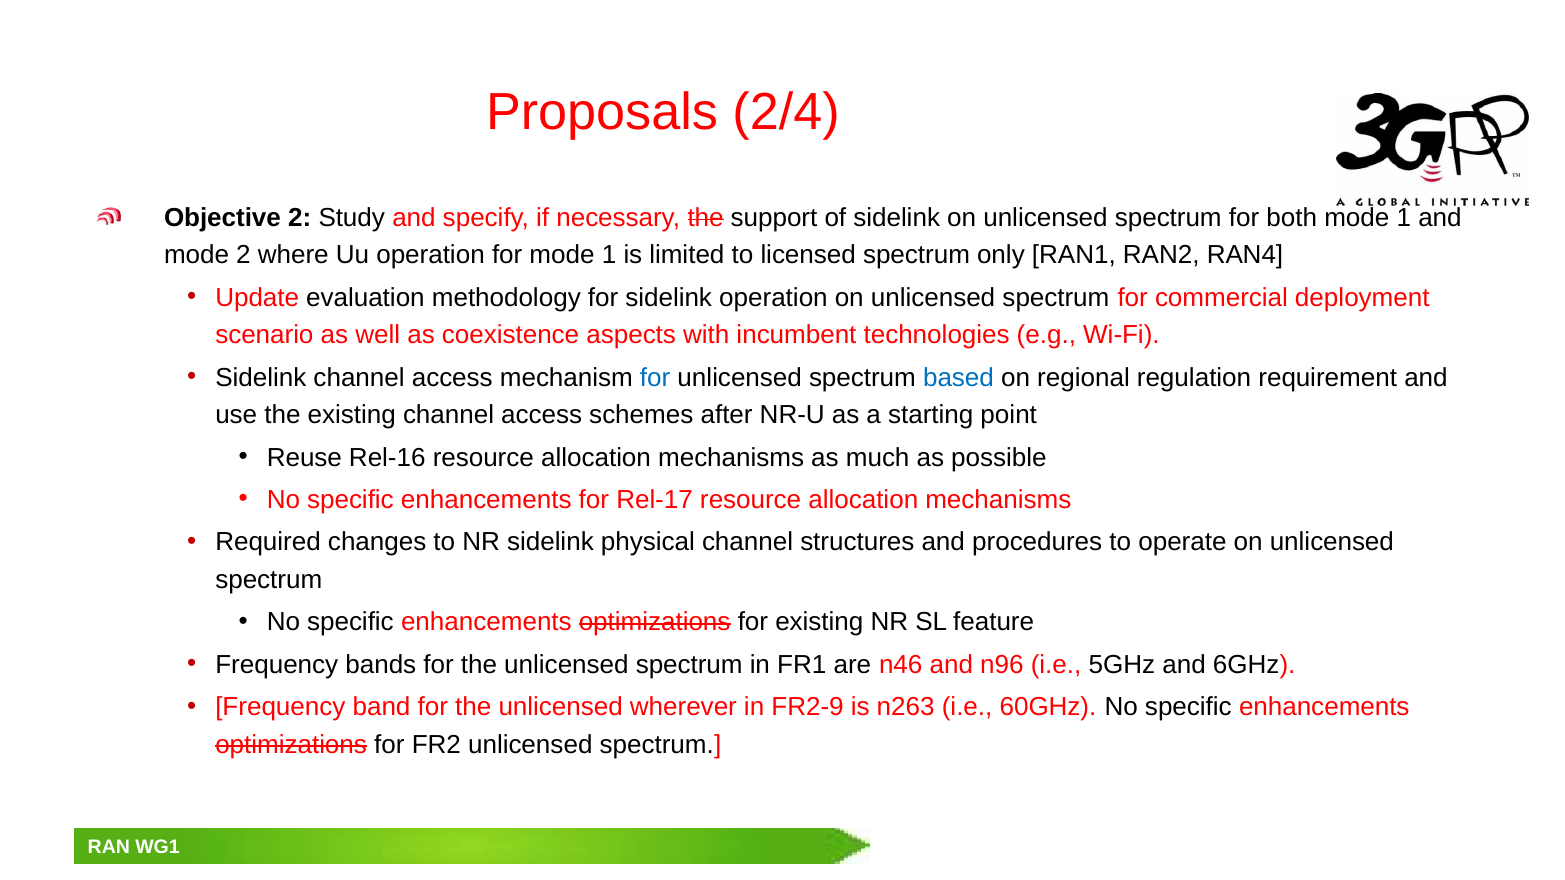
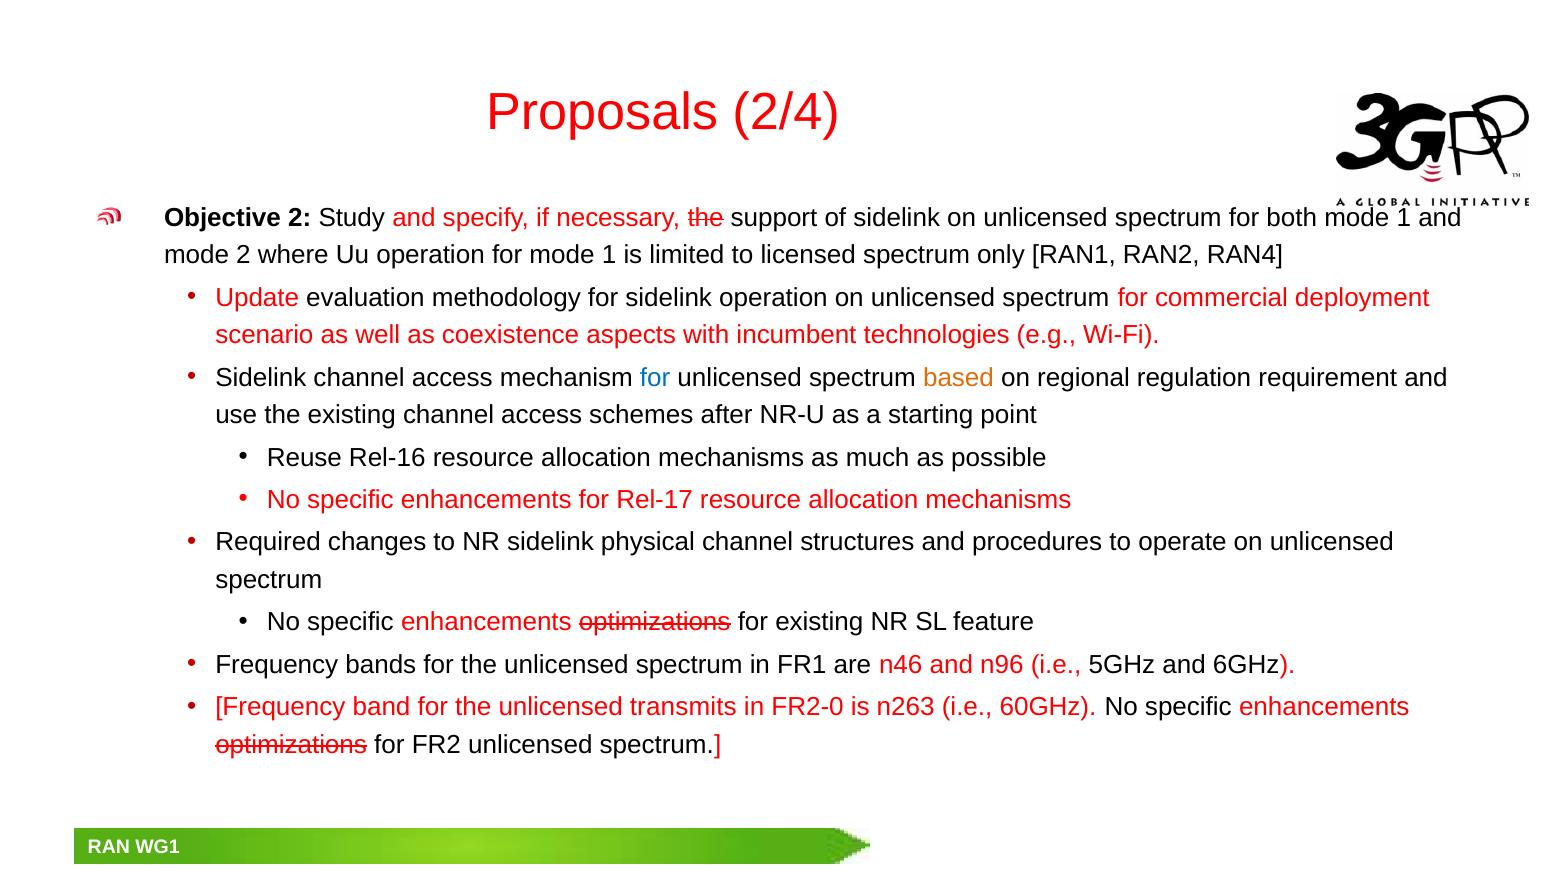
based colour: blue -> orange
wherever: wherever -> transmits
FR2-9: FR2-9 -> FR2-0
